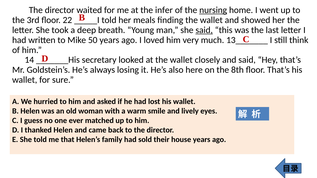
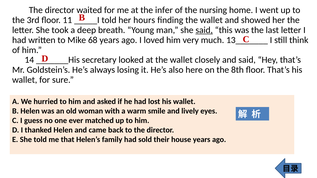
nursing underline: present -> none
22: 22 -> 11
meals: meals -> hours
50: 50 -> 68
